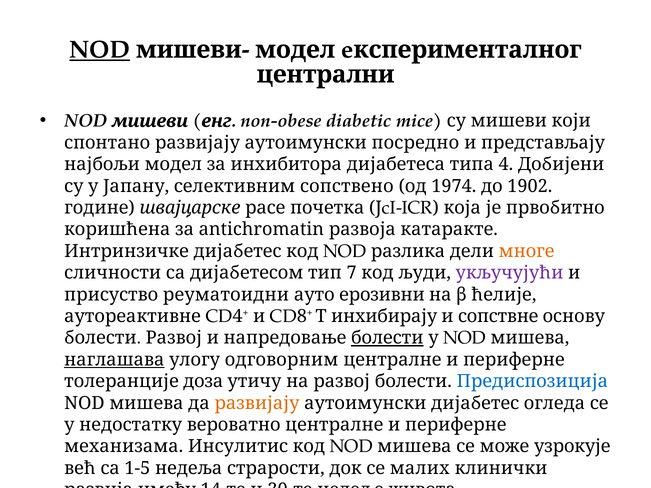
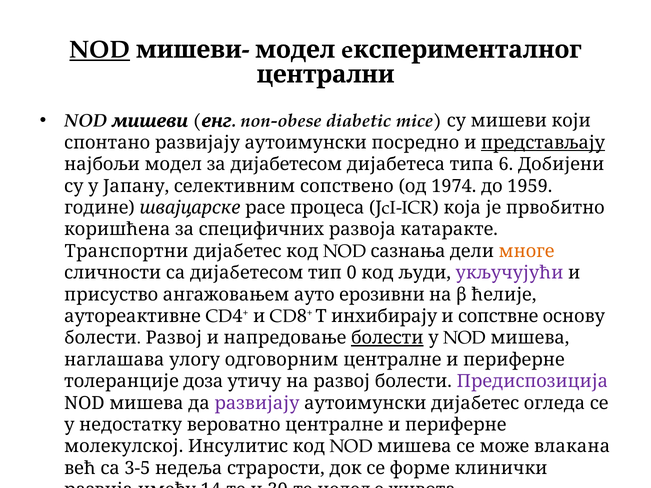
представљају underline: none -> present
за инхибитора: инхибитора -> дијабетесом
4: 4 -> 6
1902: 1902 -> 1959
почетка: почетка -> процеса
antichromatin: antichromatin -> специфичних
Интринзичке: Интринзичке -> Транспортни
разлика: разлика -> сазнања
7: 7 -> 0
реуматоидни: реуматоидни -> ангажовањем
наглашава underline: present -> none
Предиспозиција colour: blue -> purple
развијају at (257, 403) colour: orange -> purple
механизама: механизама -> молекулској
узрокује: узрокује -> влакана
1-5: 1-5 -> 3-5
малих: малих -> форме
